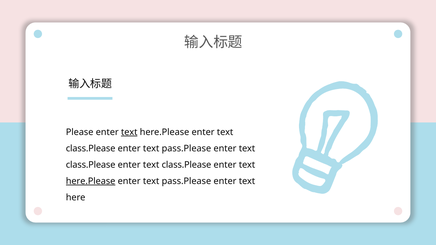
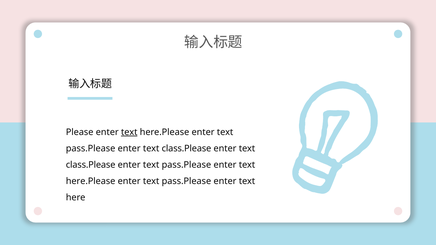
class.Please at (91, 149): class.Please -> pass.Please
pass.Please at (186, 149): pass.Please -> class.Please
class.Please at (186, 165): class.Please -> pass.Please
here.Please at (91, 181) underline: present -> none
